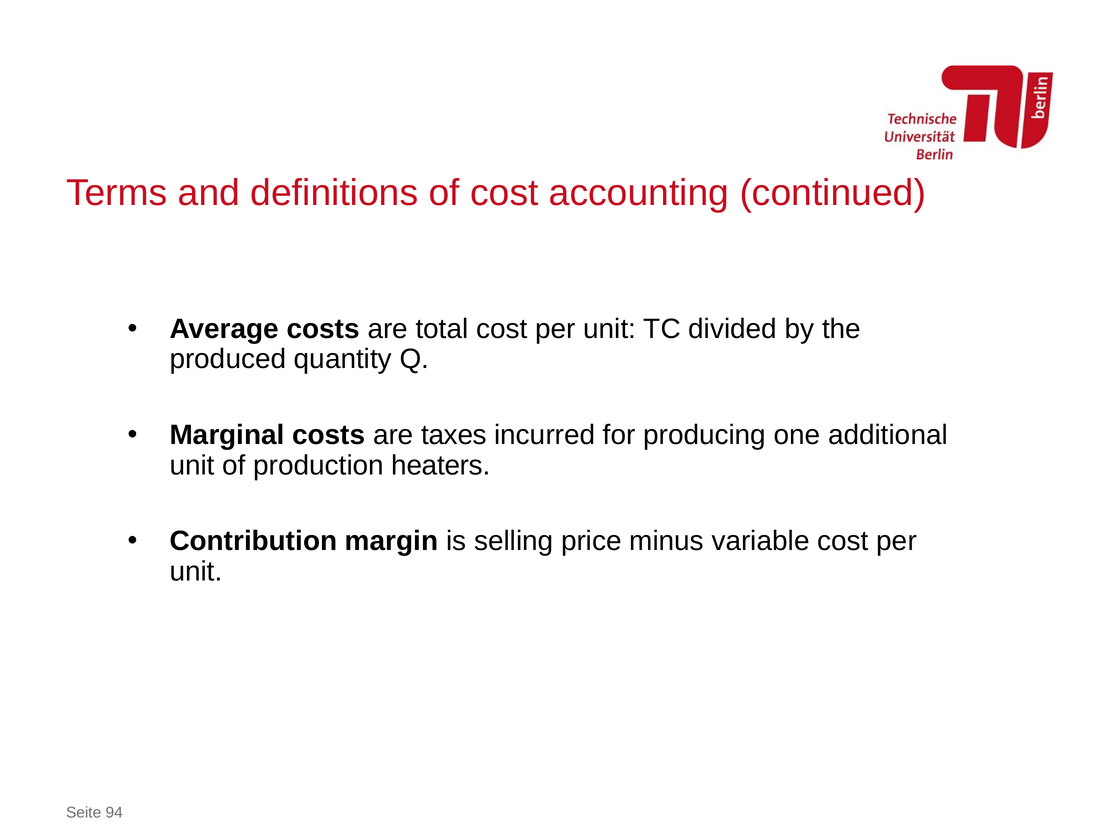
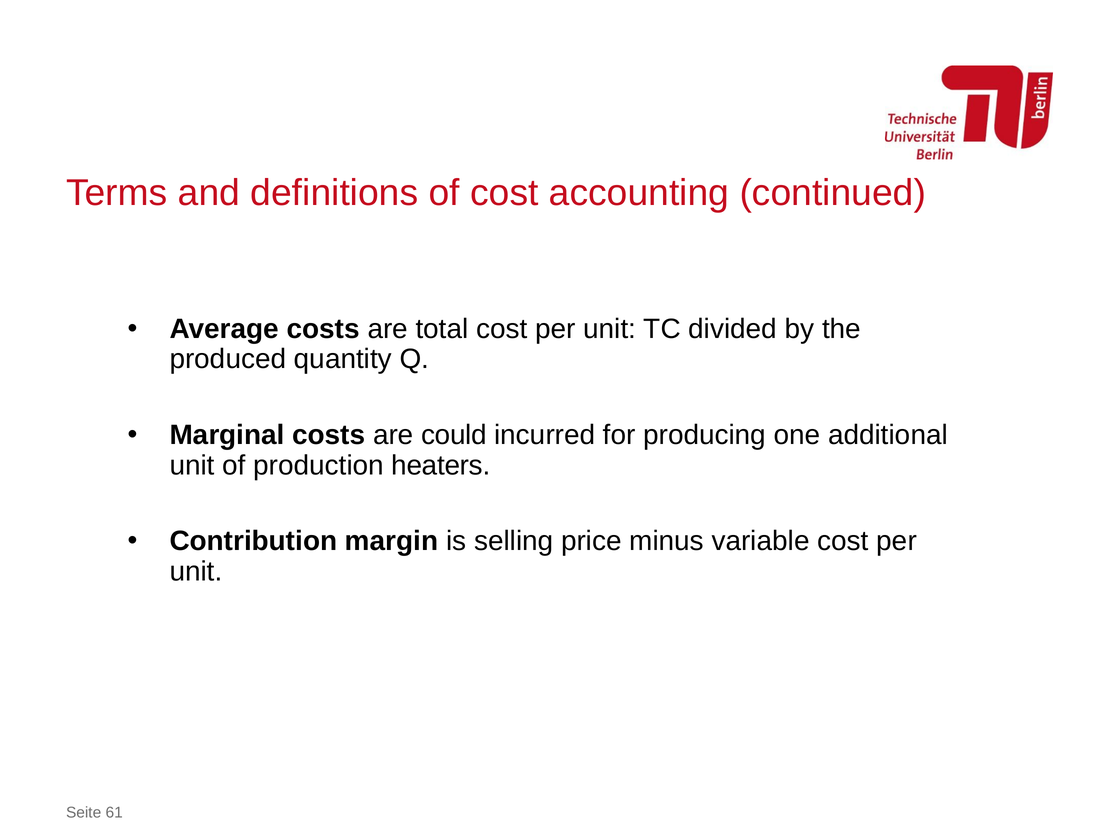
taxes: taxes -> could
94: 94 -> 61
